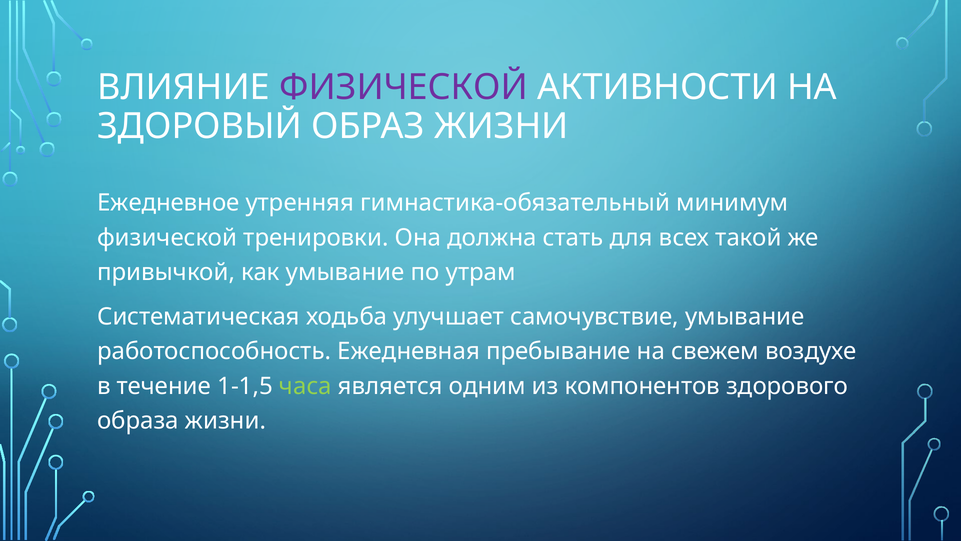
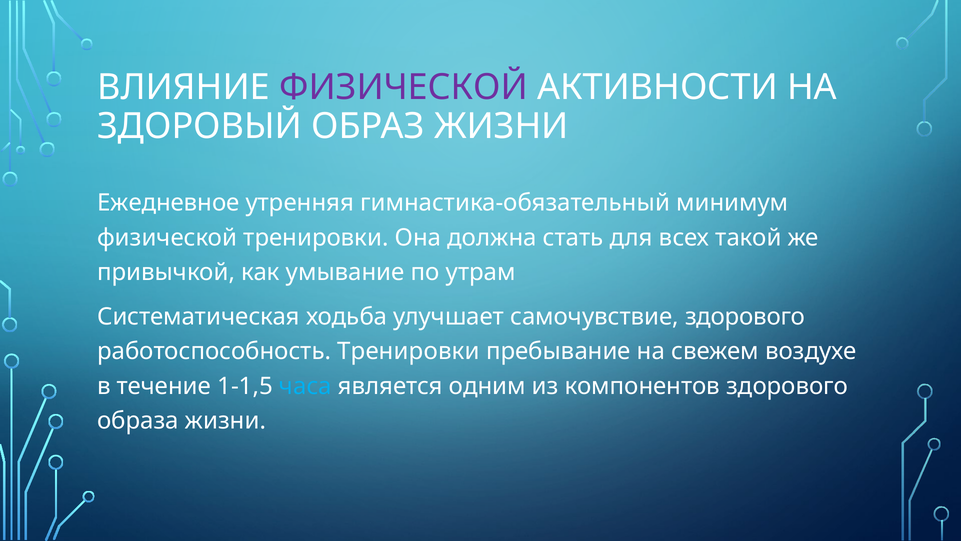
самочувствие умывание: умывание -> здорового
работоспособность Ежедневная: Ежедневная -> Тренировки
часа colour: light green -> light blue
